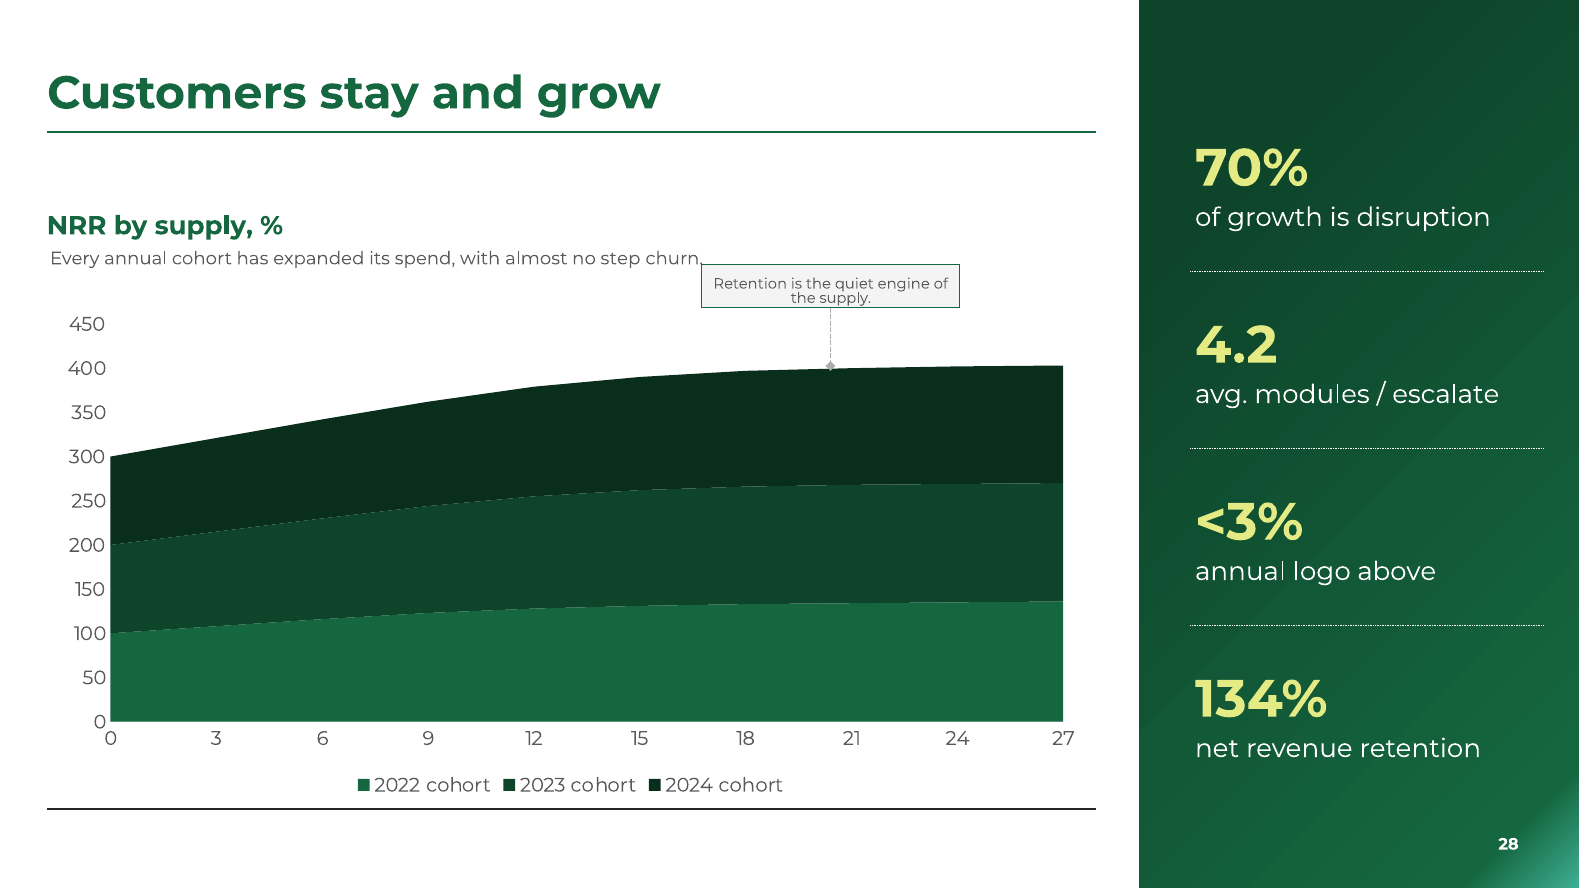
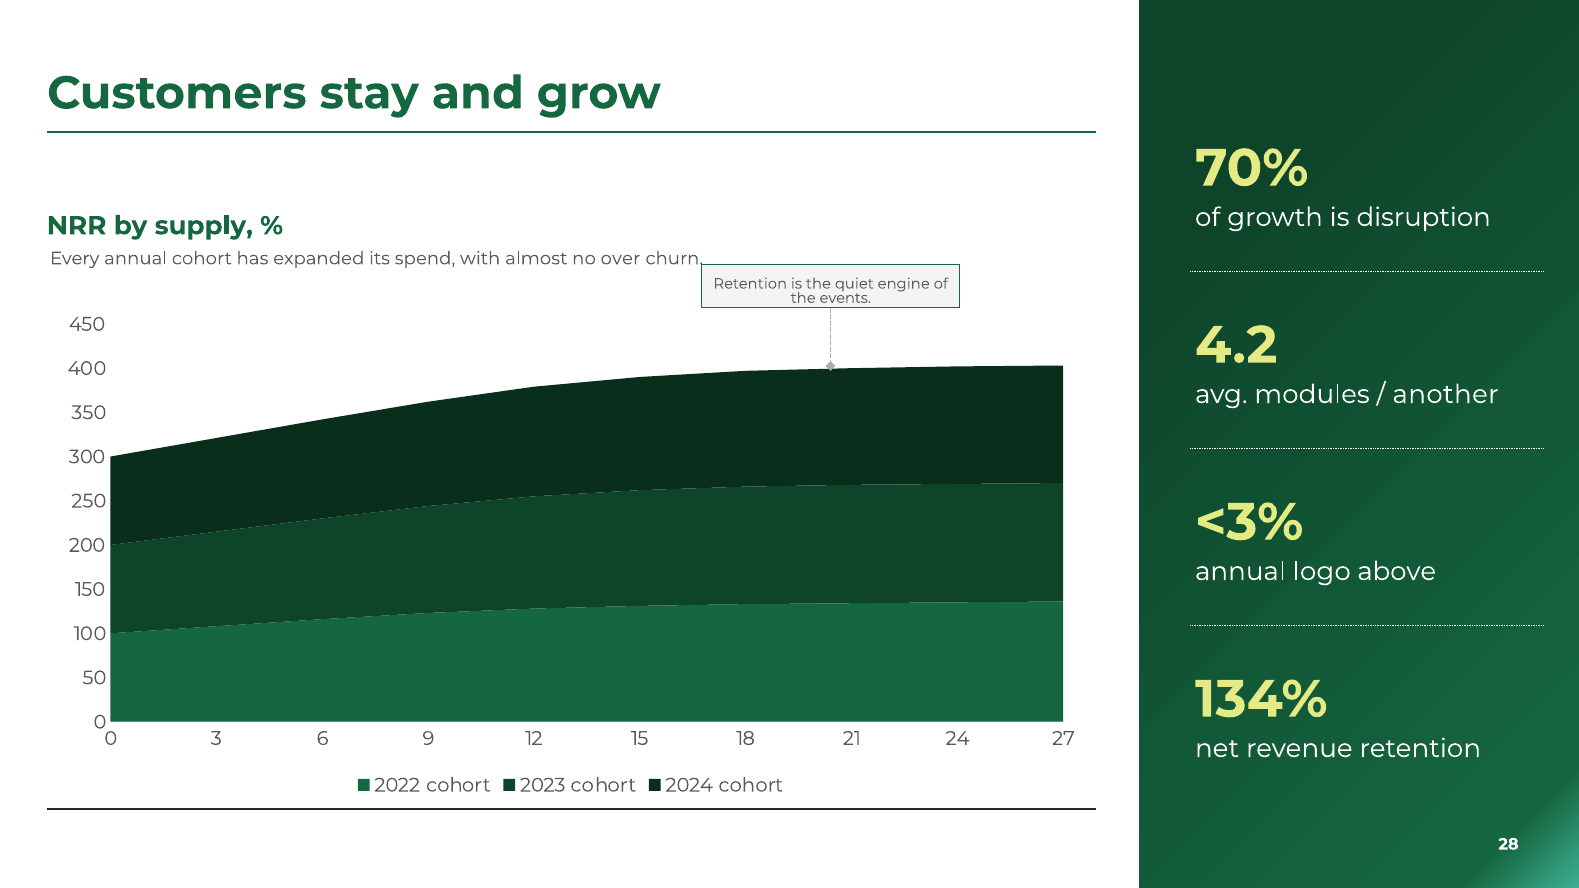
step: step -> over
the supply: supply -> events
escalate: escalate -> another
